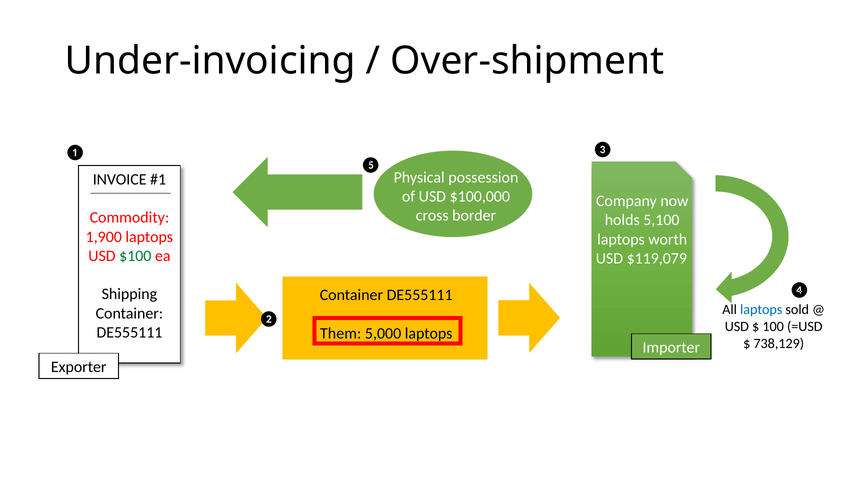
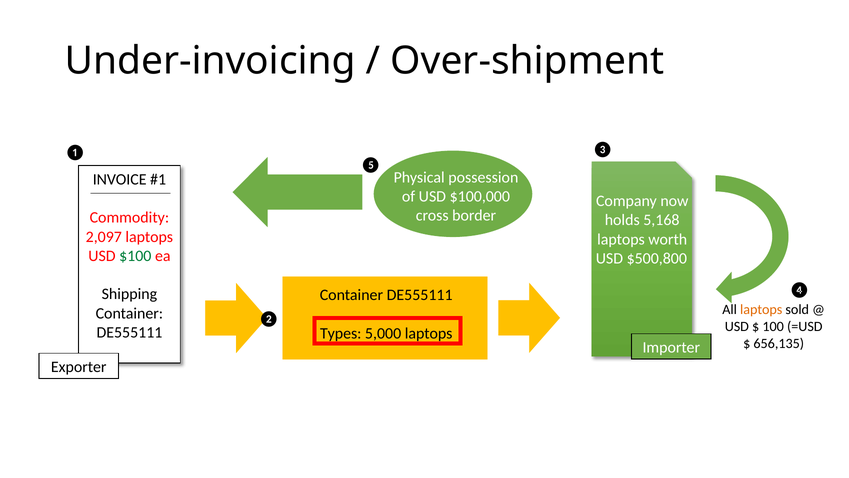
5,100: 5,100 -> 5,168
1,900: 1,900 -> 2,097
$119,079: $119,079 -> $500,800
laptops at (761, 309) colour: blue -> orange
Them: Them -> Types
738,129: 738,129 -> 656,135
